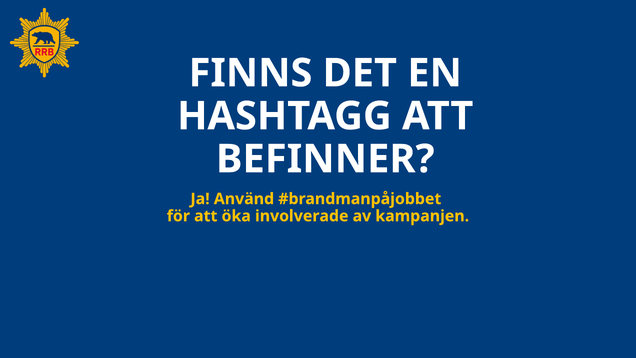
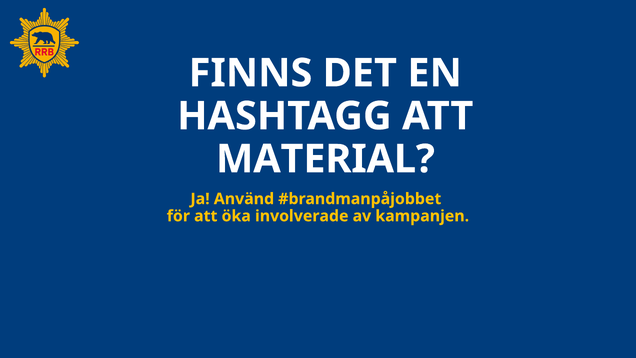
BEFINNER: BEFINNER -> MATERIAL
